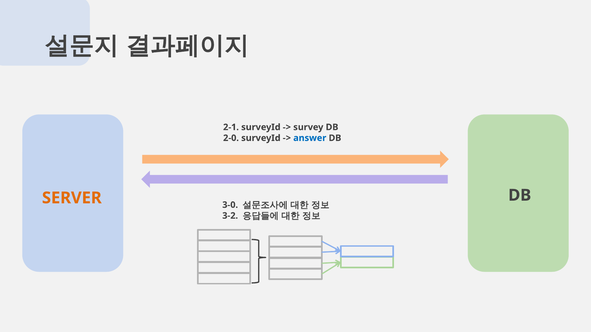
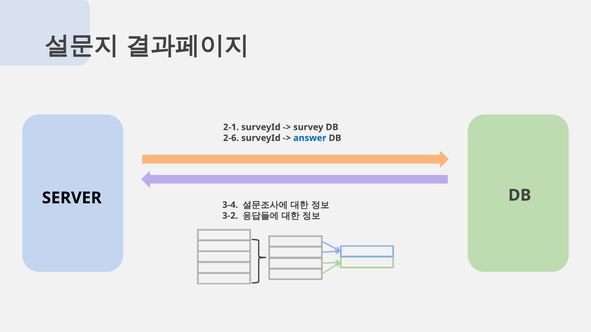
2-0: 2-0 -> 2-6
SERVER colour: orange -> black
3-0: 3-0 -> 3-4
